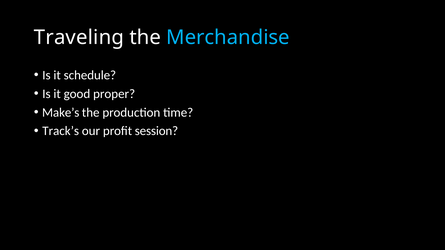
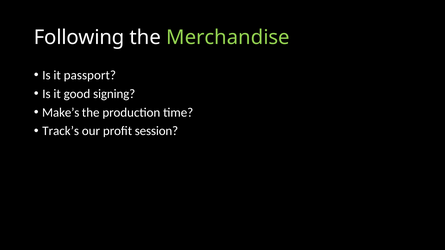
Traveling: Traveling -> Following
Merchandise colour: light blue -> light green
schedule: schedule -> passport
proper: proper -> signing
